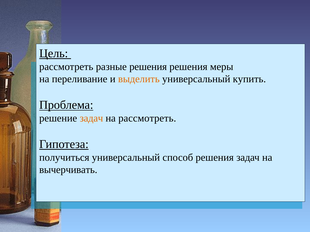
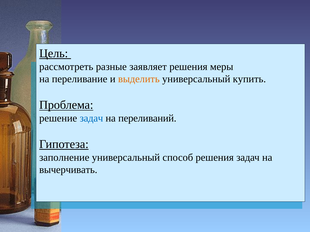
разные решения: решения -> заявляет
задач at (91, 119) colour: orange -> blue
на рассмотреть: рассмотреть -> переливаний
получиться: получиться -> заполнение
